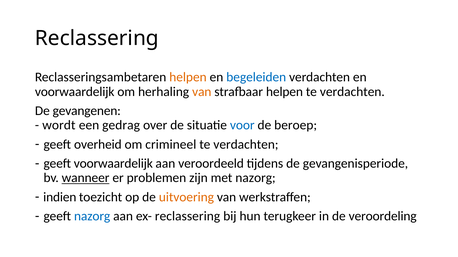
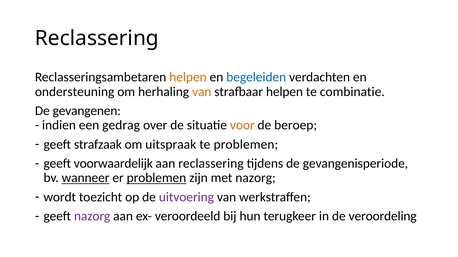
voorwaardelijk at (75, 92): voorwaardelijk -> ondersteuning
verdachten at (352, 92): verdachten -> combinatie
wordt: wordt -> indien
voor colour: blue -> orange
overheid: overheid -> strafzaak
crimineel: crimineel -> uitspraak
verdachten at (246, 145): verdachten -> problemen
aan veroordeeld: veroordeeld -> reclassering
problemen at (156, 178) underline: none -> present
indien: indien -> wordt
uitvoering colour: orange -> purple
nazorg at (92, 217) colour: blue -> purple
ex- reclassering: reclassering -> veroordeeld
